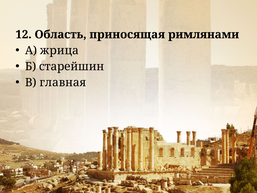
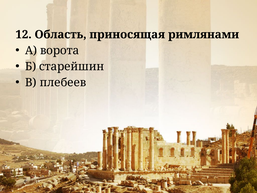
жрица: жрица -> ворота
главная: главная -> плебеев
